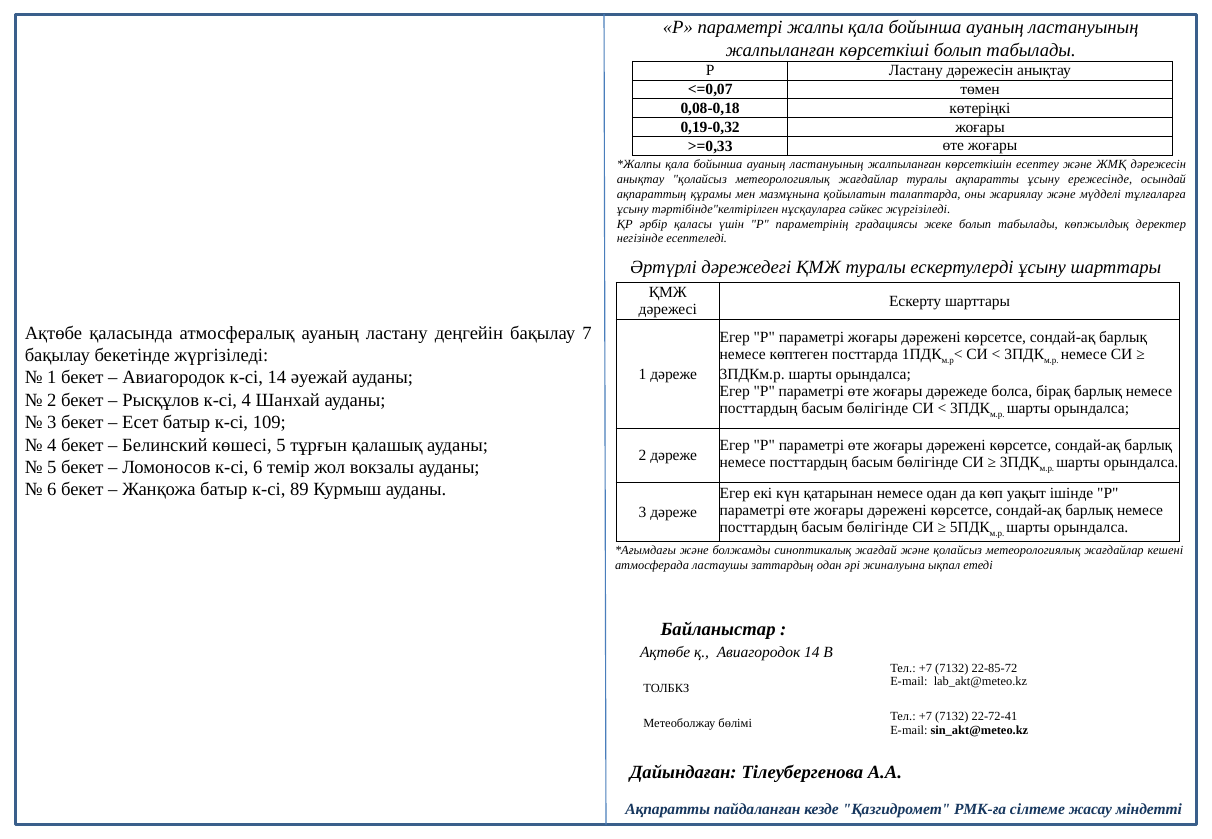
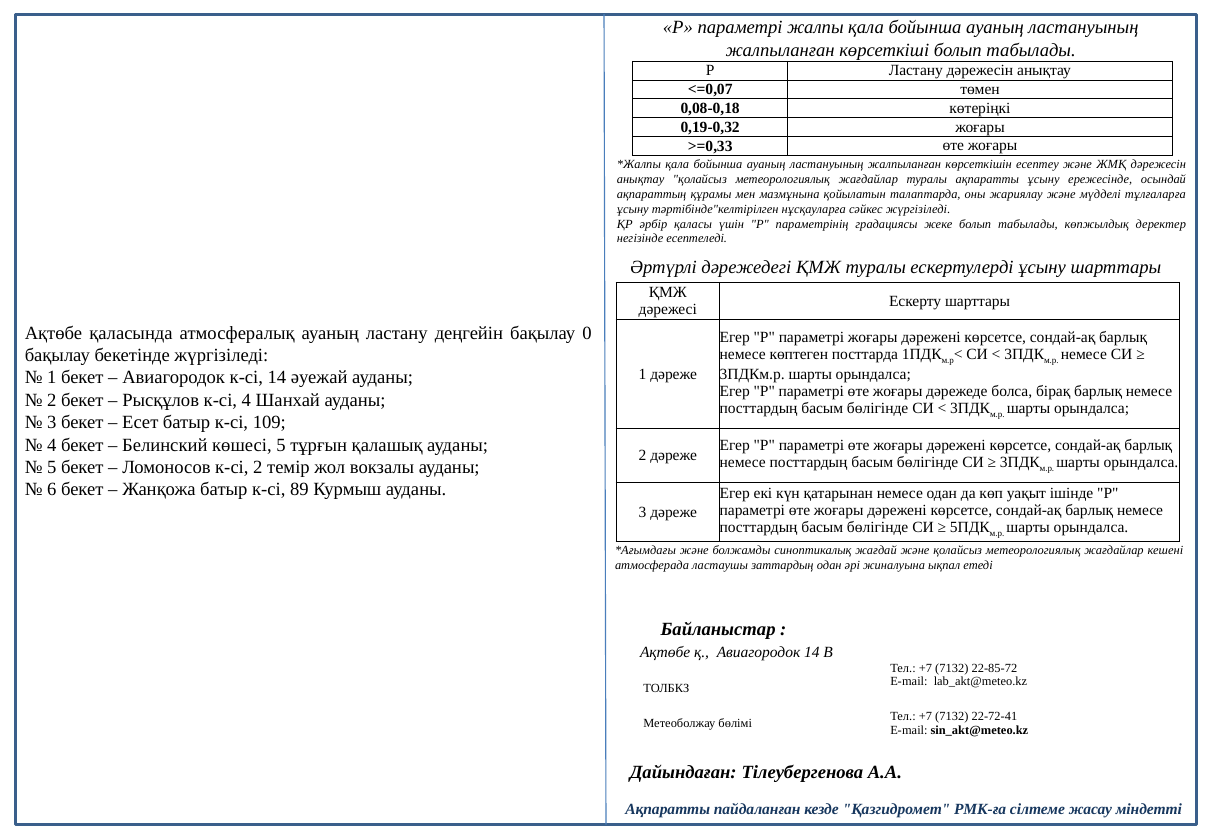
7: 7 -> 0
к-сі 6: 6 -> 2
